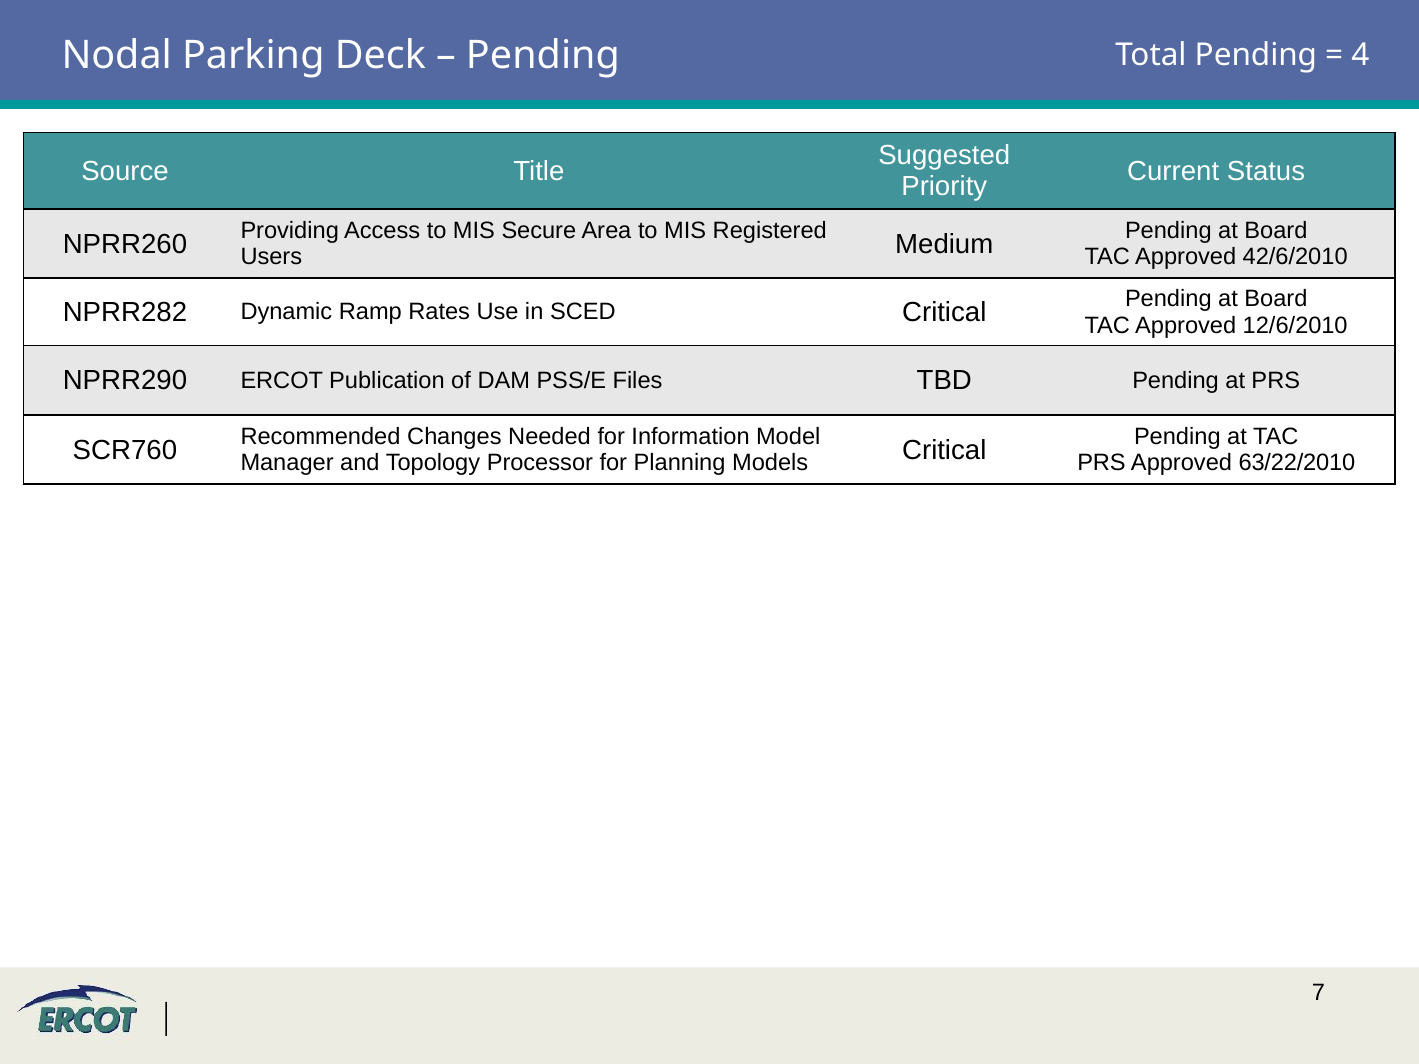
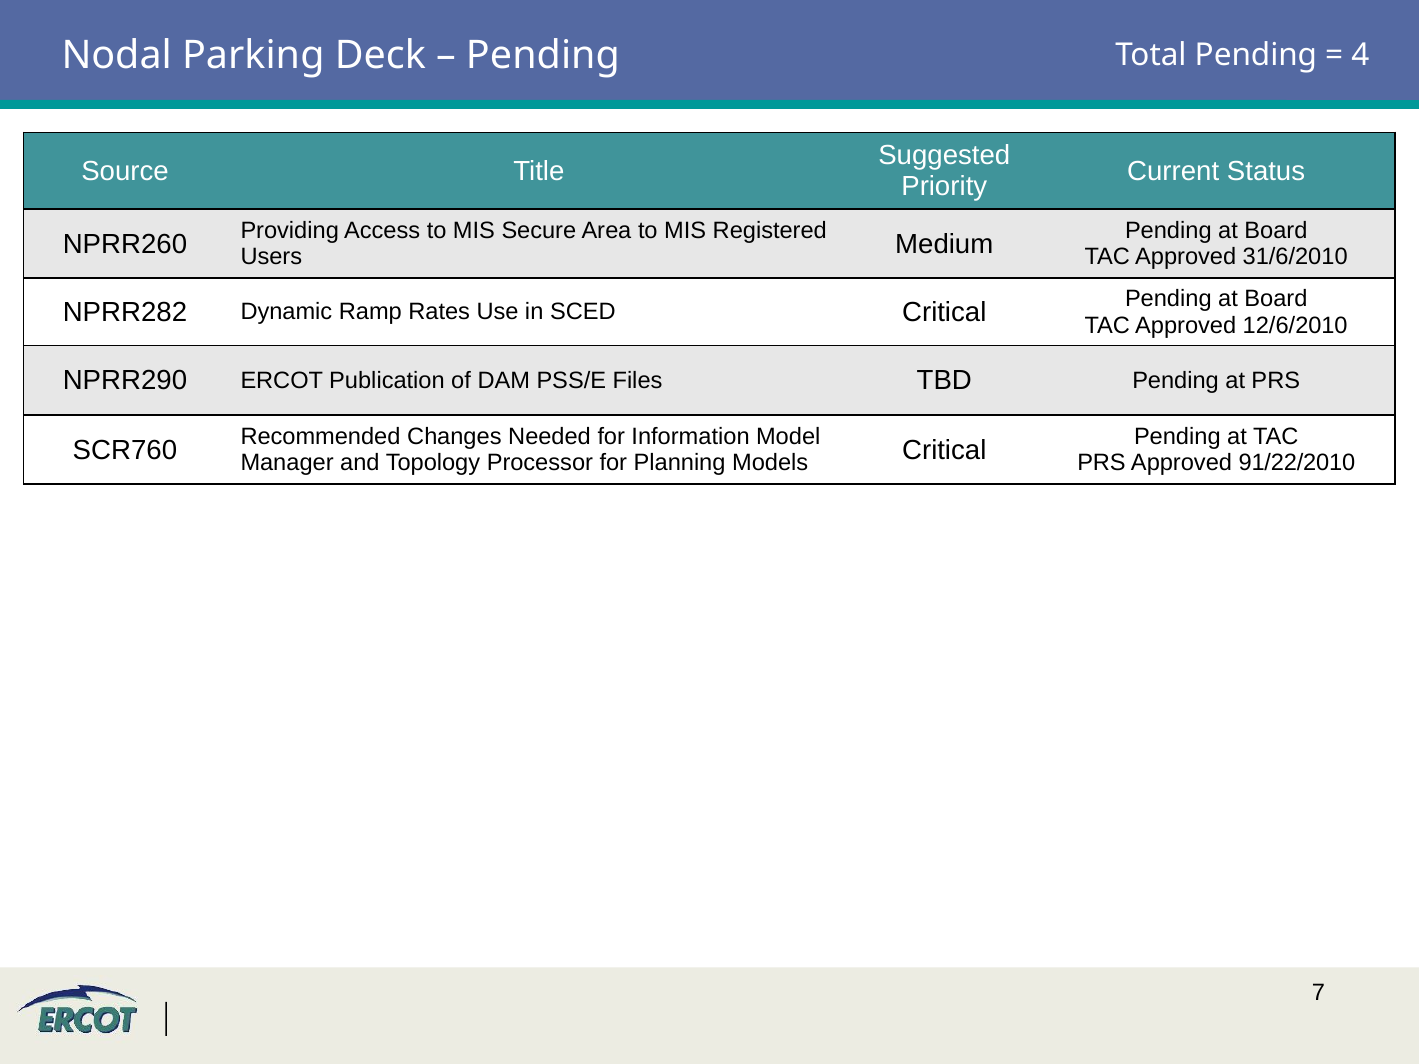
42/6/2010: 42/6/2010 -> 31/6/2010
63/22/2010: 63/22/2010 -> 91/22/2010
